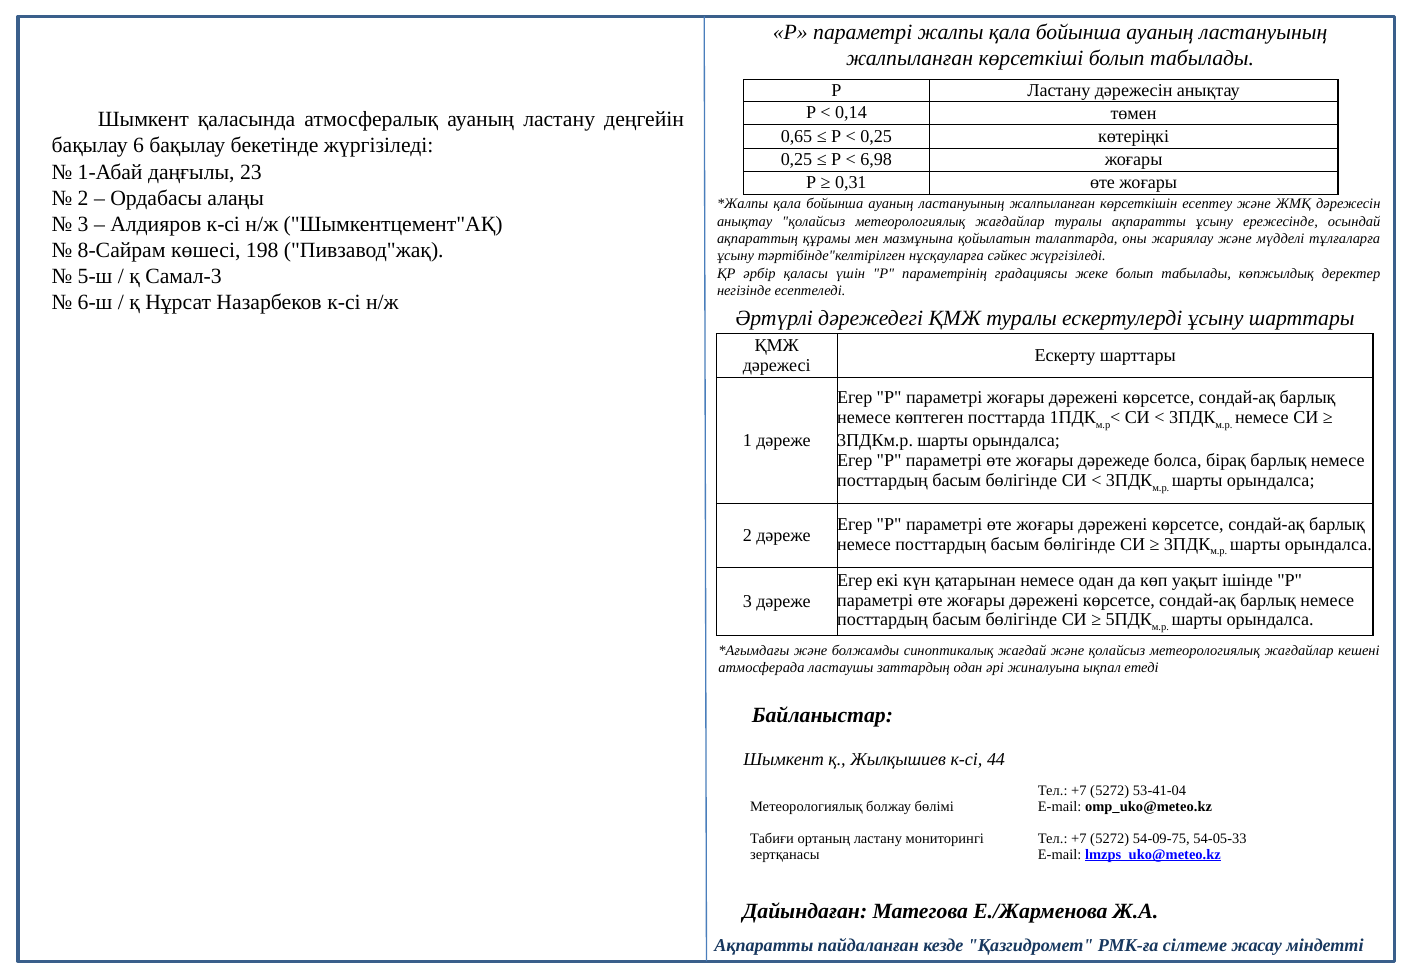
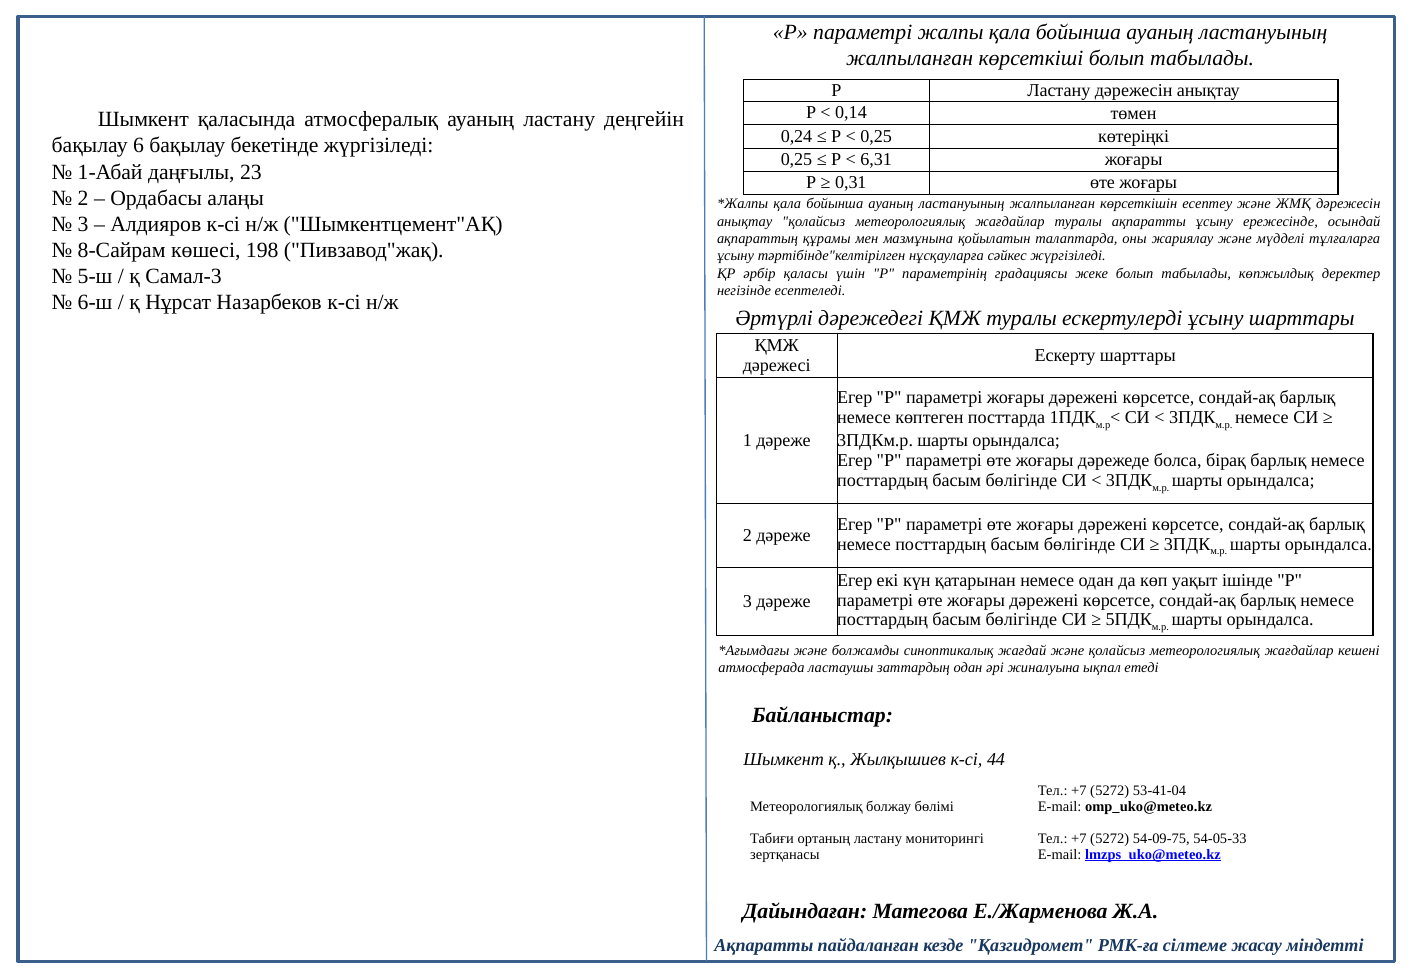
0,65: 0,65 -> 0,24
6,98: 6,98 -> 6,31
